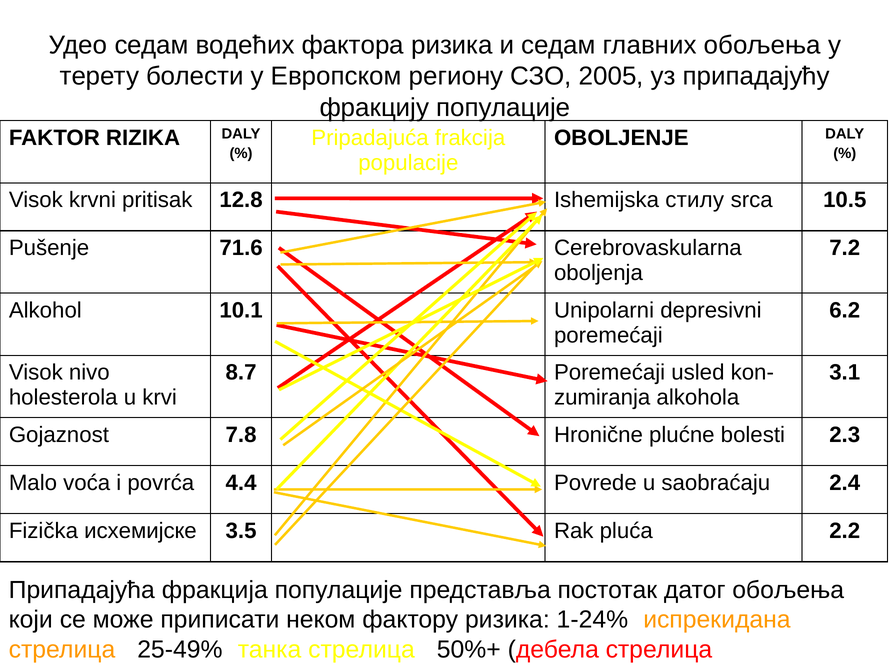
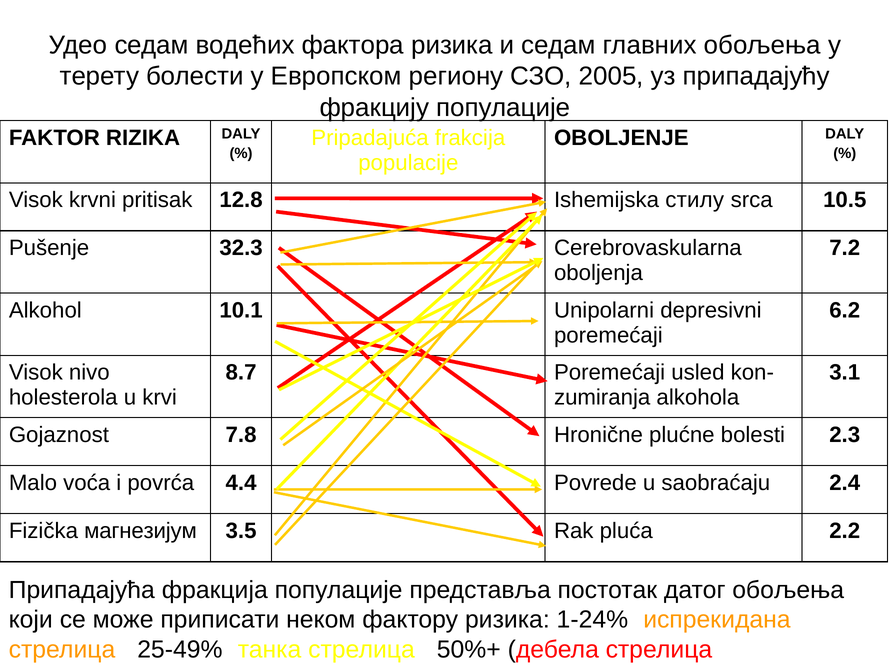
71.6: 71.6 -> 32.3
исхемијске: исхемијске -> магнезијум
